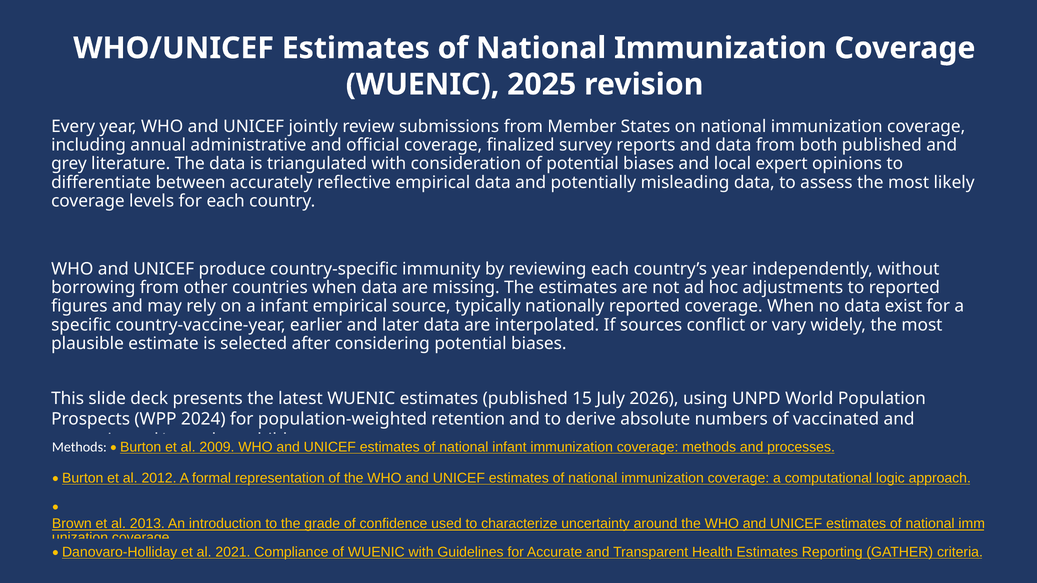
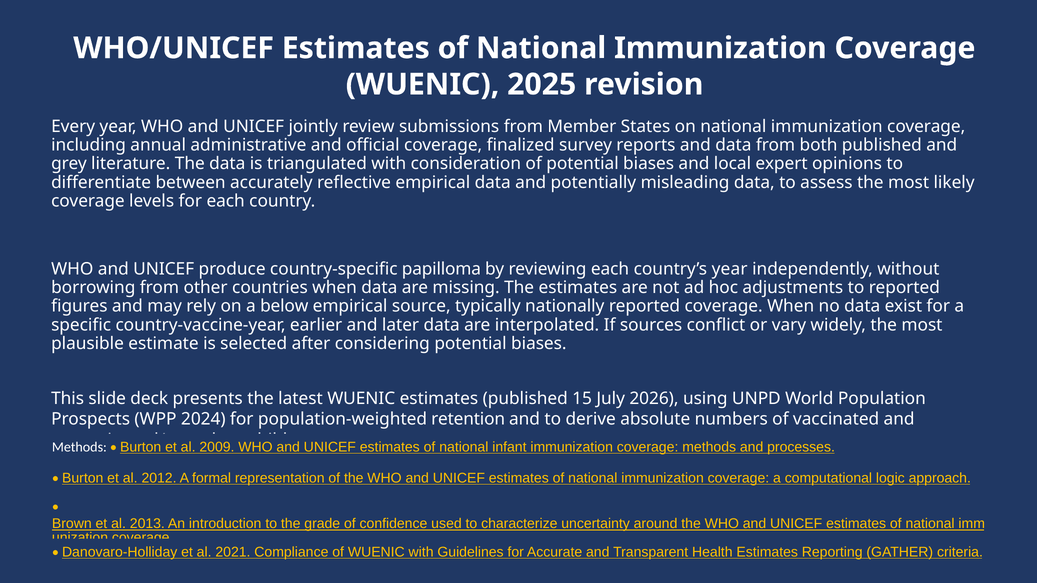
immunity: immunity -> papilloma
a infant: infant -> below
